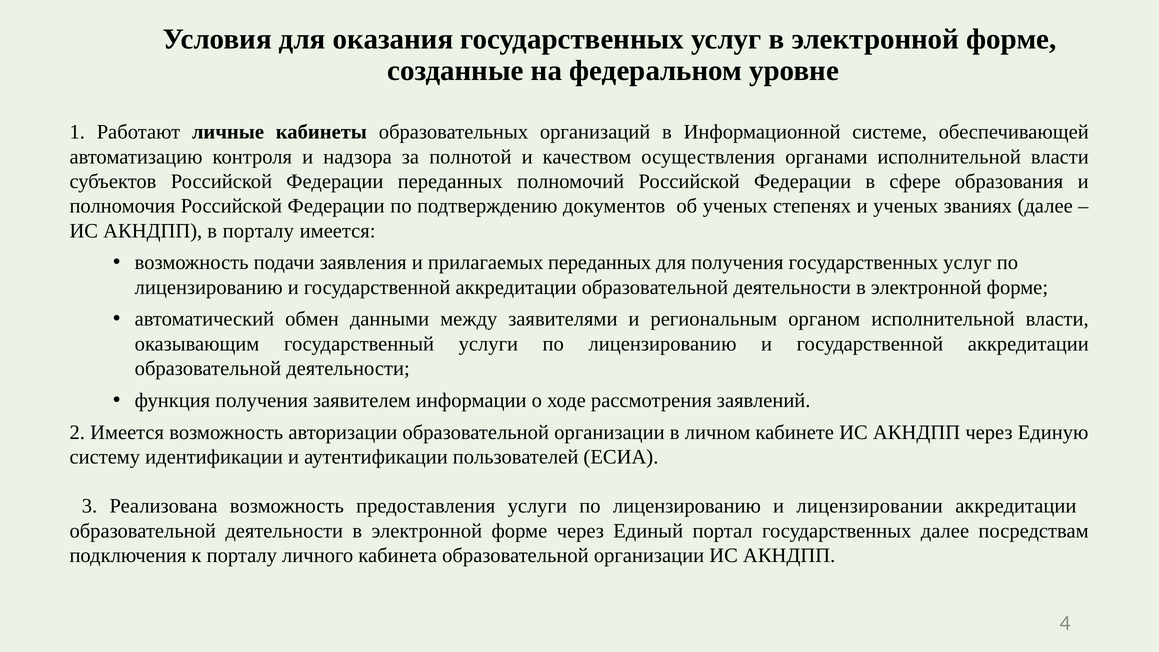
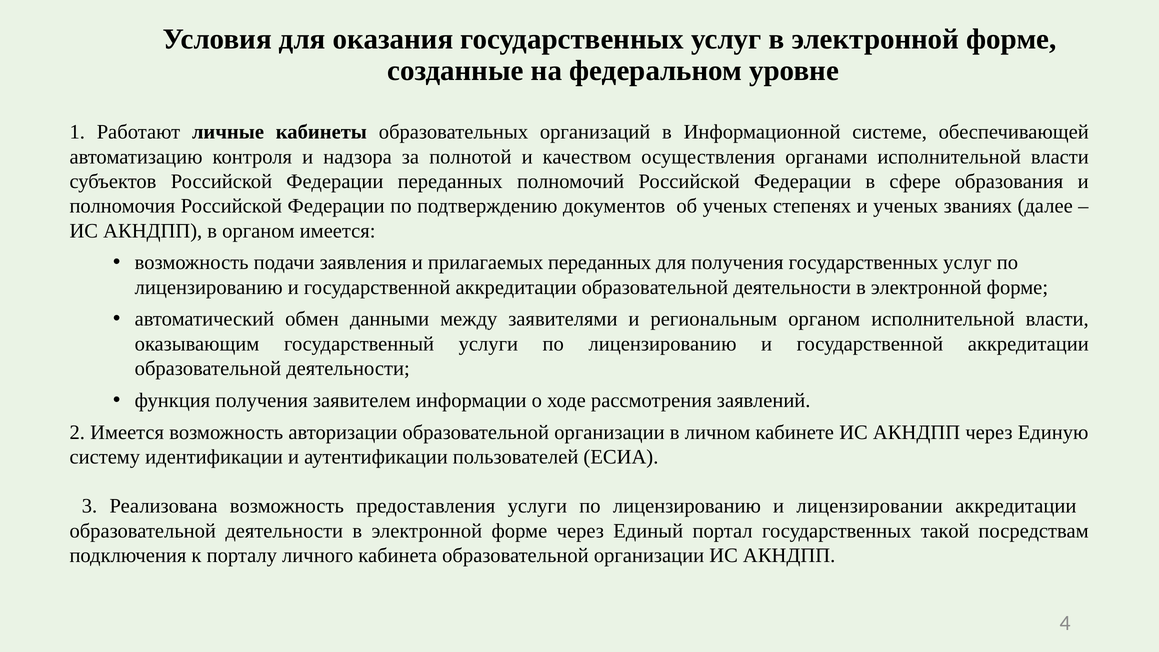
в порталу: порталу -> органом
государственных далее: далее -> такой
